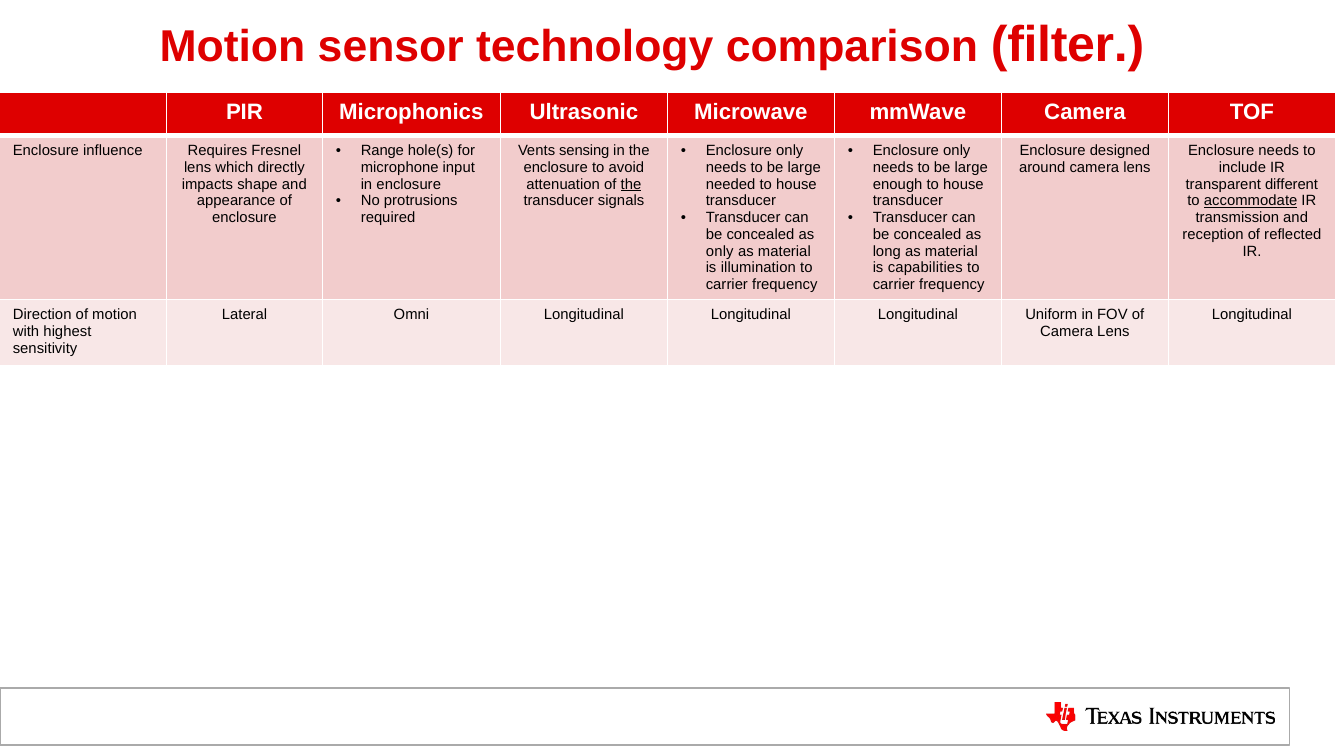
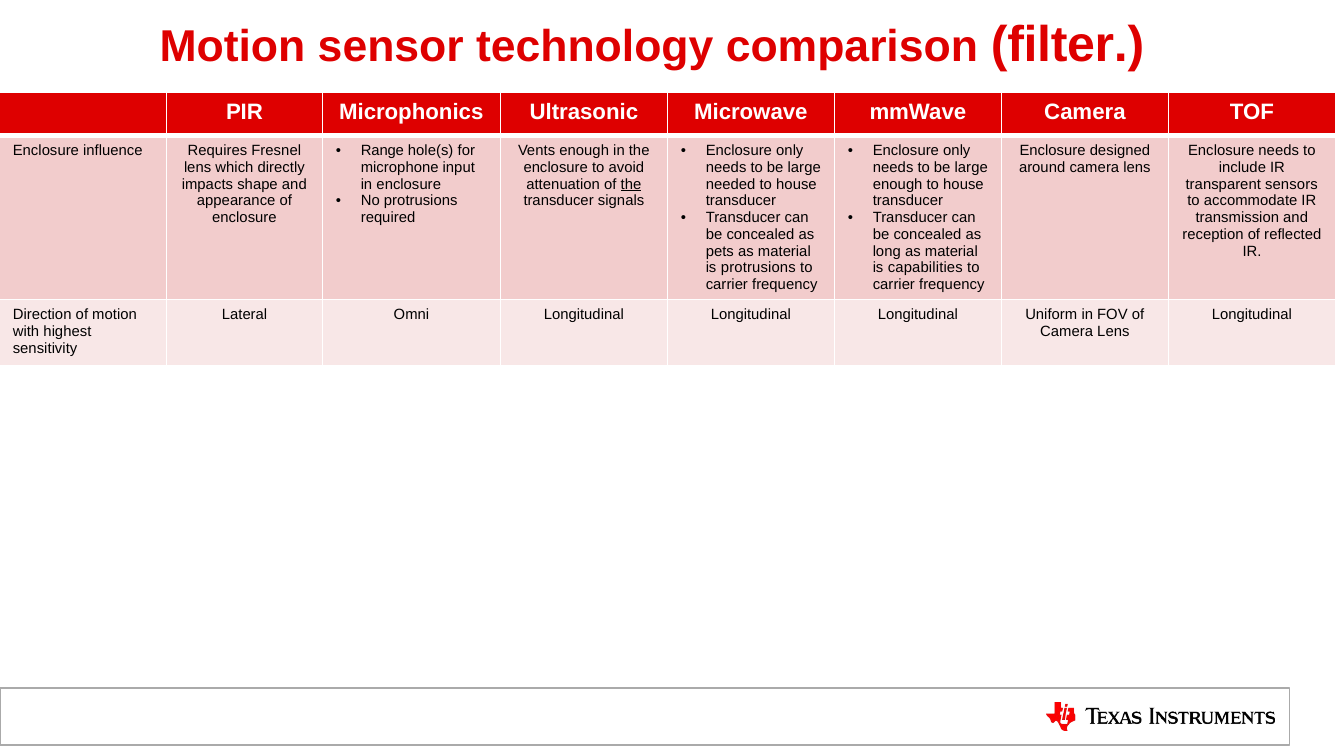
Vents sensing: sensing -> enough
different: different -> sensors
accommodate underline: present -> none
only at (720, 251): only -> pets
is illumination: illumination -> protrusions
